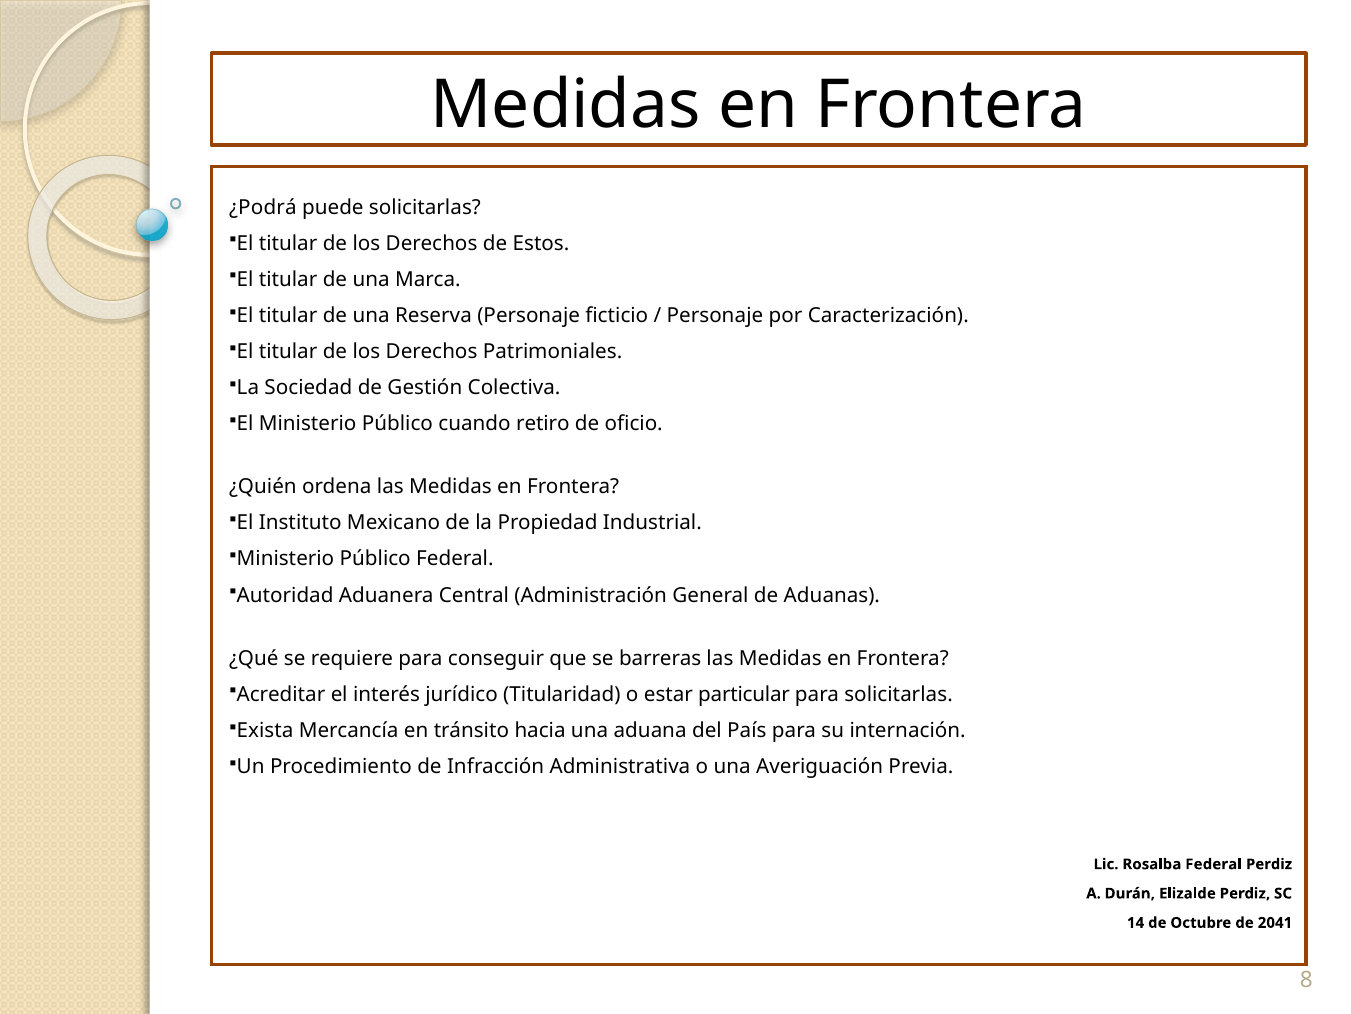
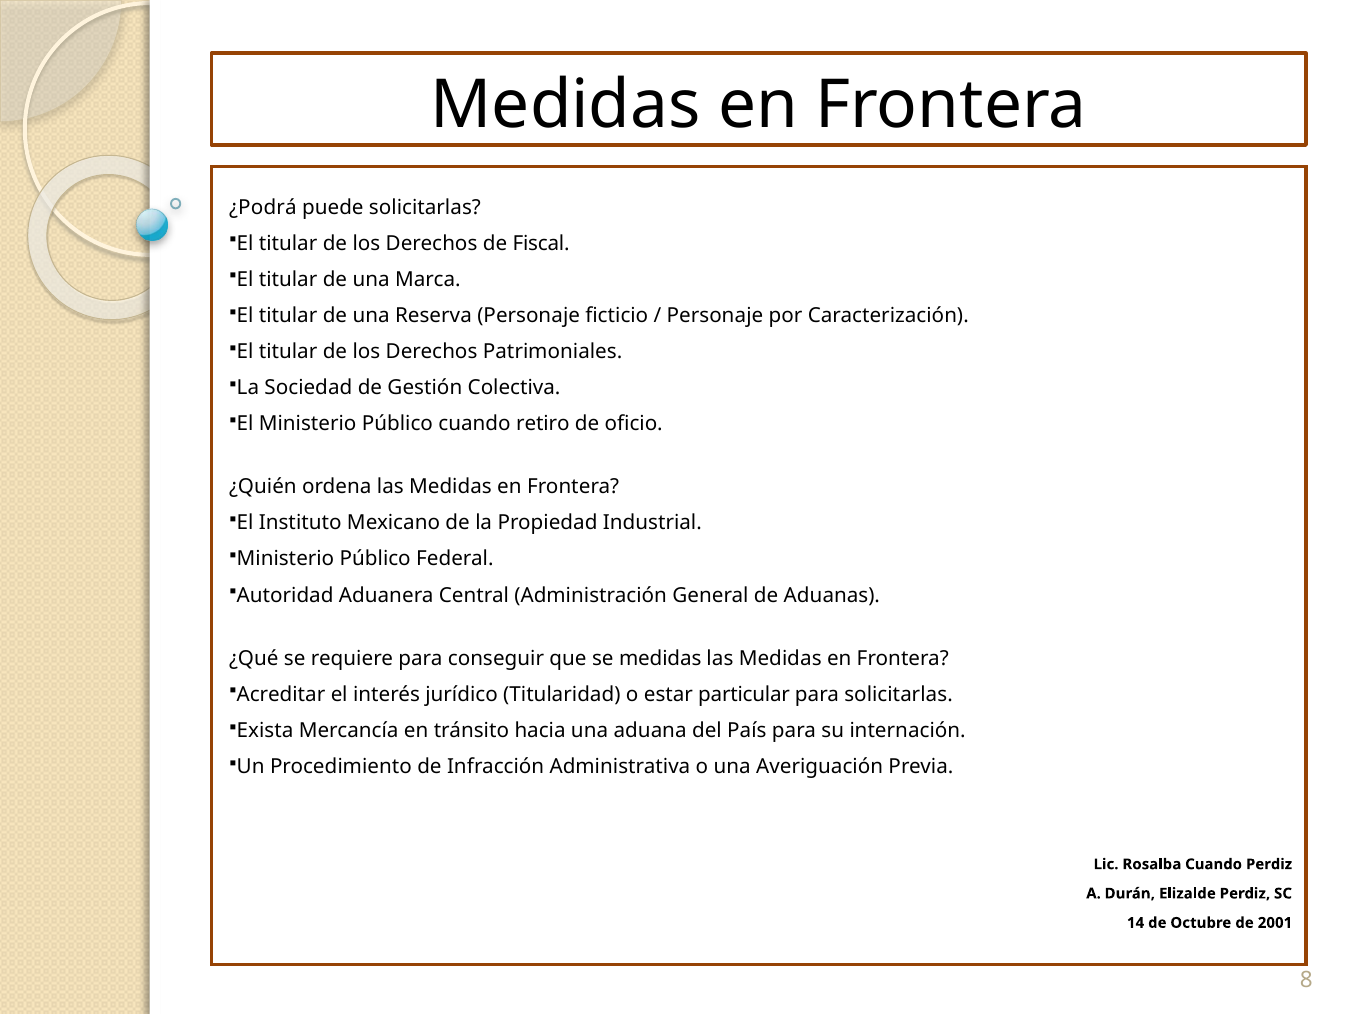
Estos: Estos -> Fiscal
se barreras: barreras -> medidas
Rosalba Federal: Federal -> Cuando
2041: 2041 -> 2001
